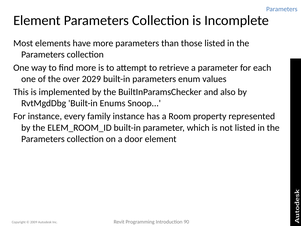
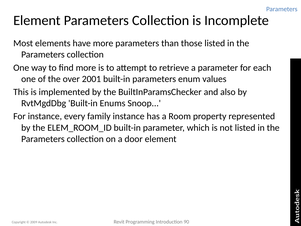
2029: 2029 -> 2001
